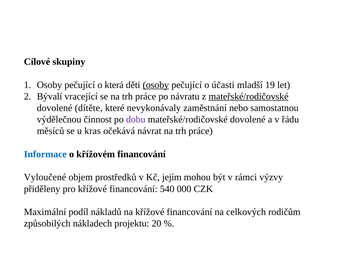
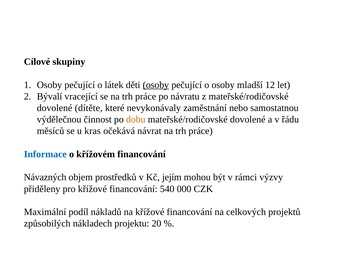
která: která -> látek
o účasti: účasti -> osoby
19: 19 -> 12
mateřské/rodičovské at (249, 96) underline: present -> none
dobu colour: purple -> orange
Vyloučené: Vyloučené -> Návazných
rodičům: rodičům -> projektů
